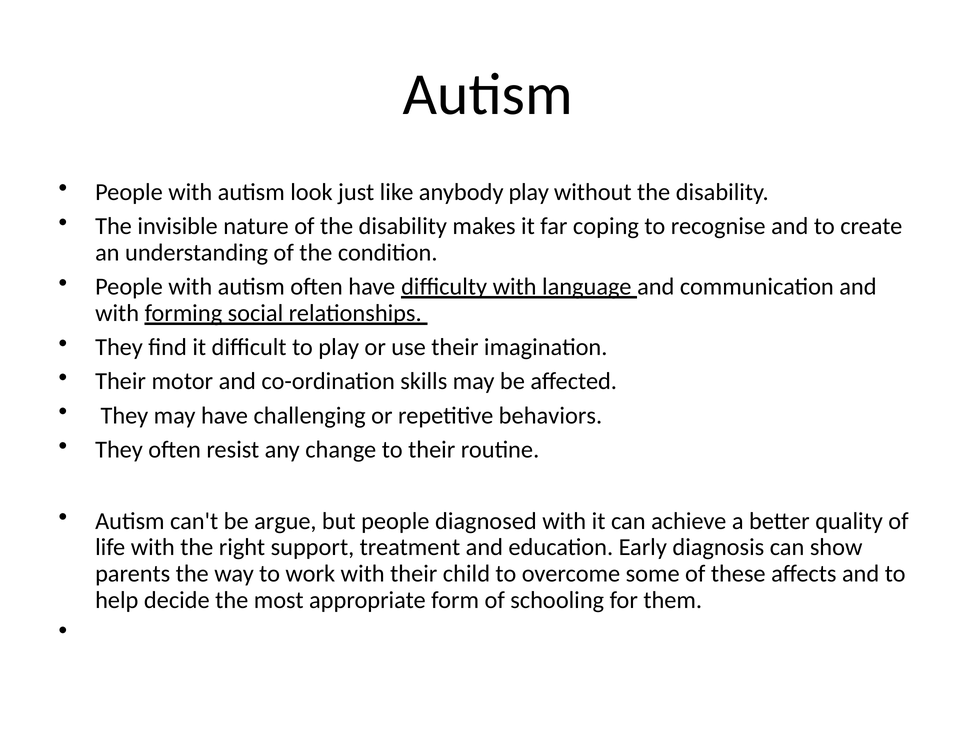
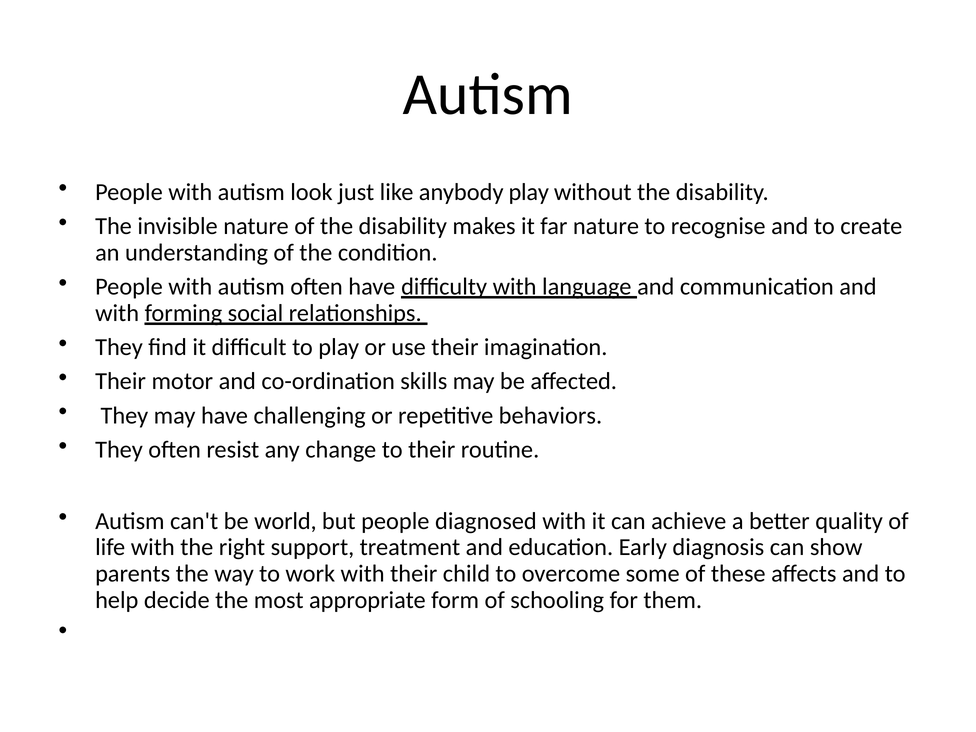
far coping: coping -> nature
argue: argue -> world
